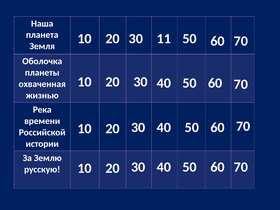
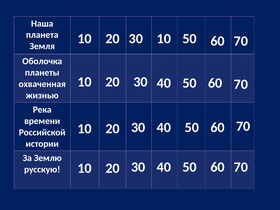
30 11: 11 -> 10
